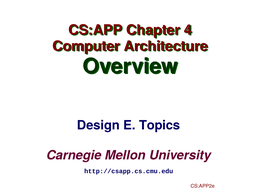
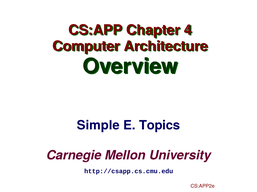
Design: Design -> Simple
